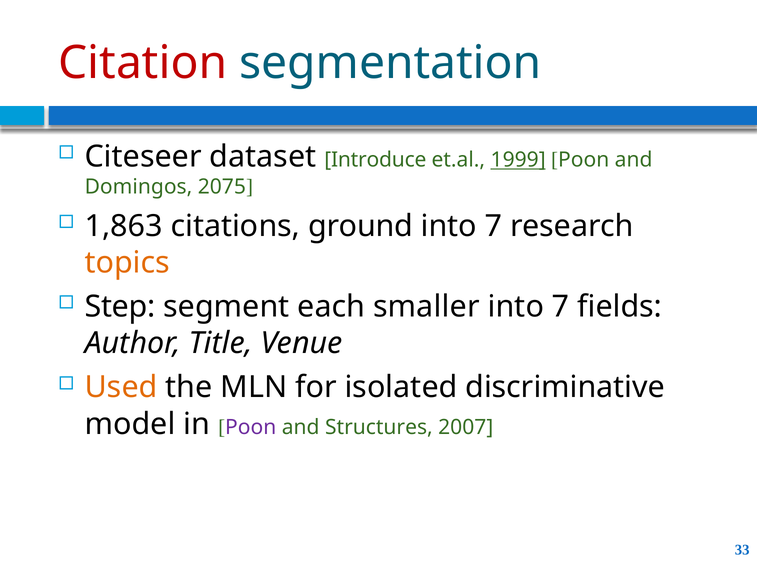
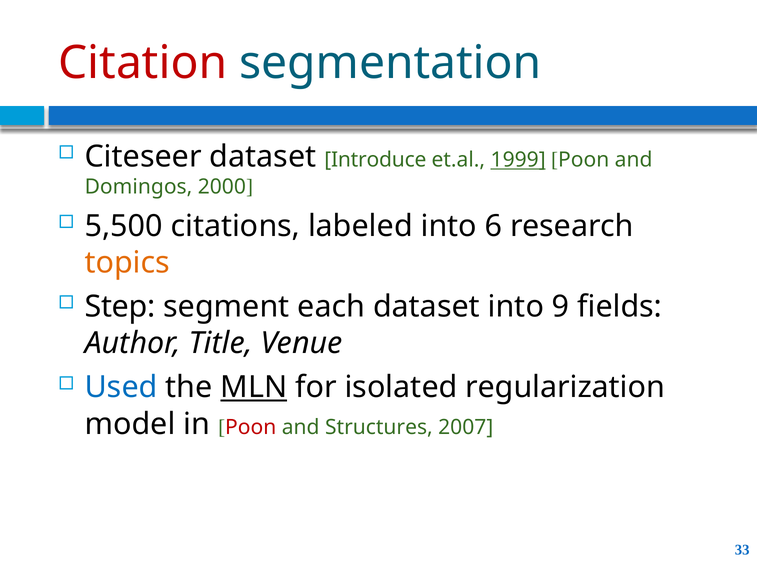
2075: 2075 -> 2000
1,863: 1,863 -> 5,500
ground: ground -> labeled
7 at (494, 226): 7 -> 6
each smaller: smaller -> dataset
7 at (561, 307): 7 -> 9
Used colour: orange -> blue
MLN underline: none -> present
discriminative: discriminative -> regularization
Poon at (251, 427) colour: purple -> red
